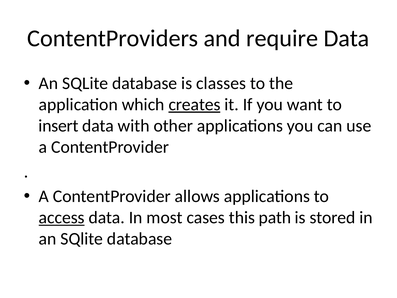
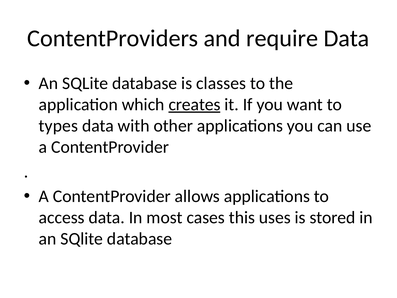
insert: insert -> types
access underline: present -> none
path: path -> uses
